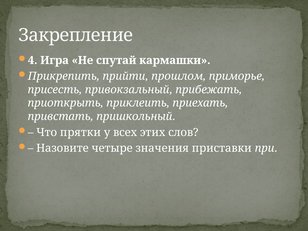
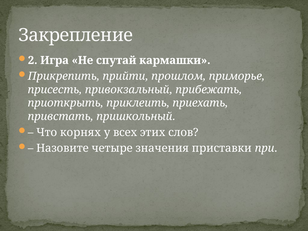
4: 4 -> 2
прятки: прятки -> корнях
